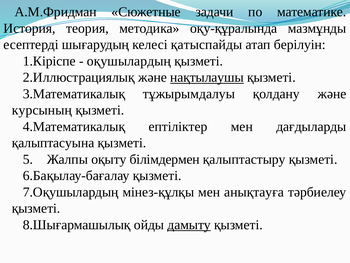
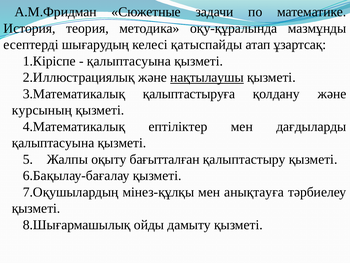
берілуін: берілуін -> ұзартсақ
оқушылардың at (129, 61): оқушылардың -> қалыптасуына
тұжырымдалуы: тұжырымдалуы -> қалыптастыруға
білімдермен: білімдермен -> бағытталған
дамыту underline: present -> none
